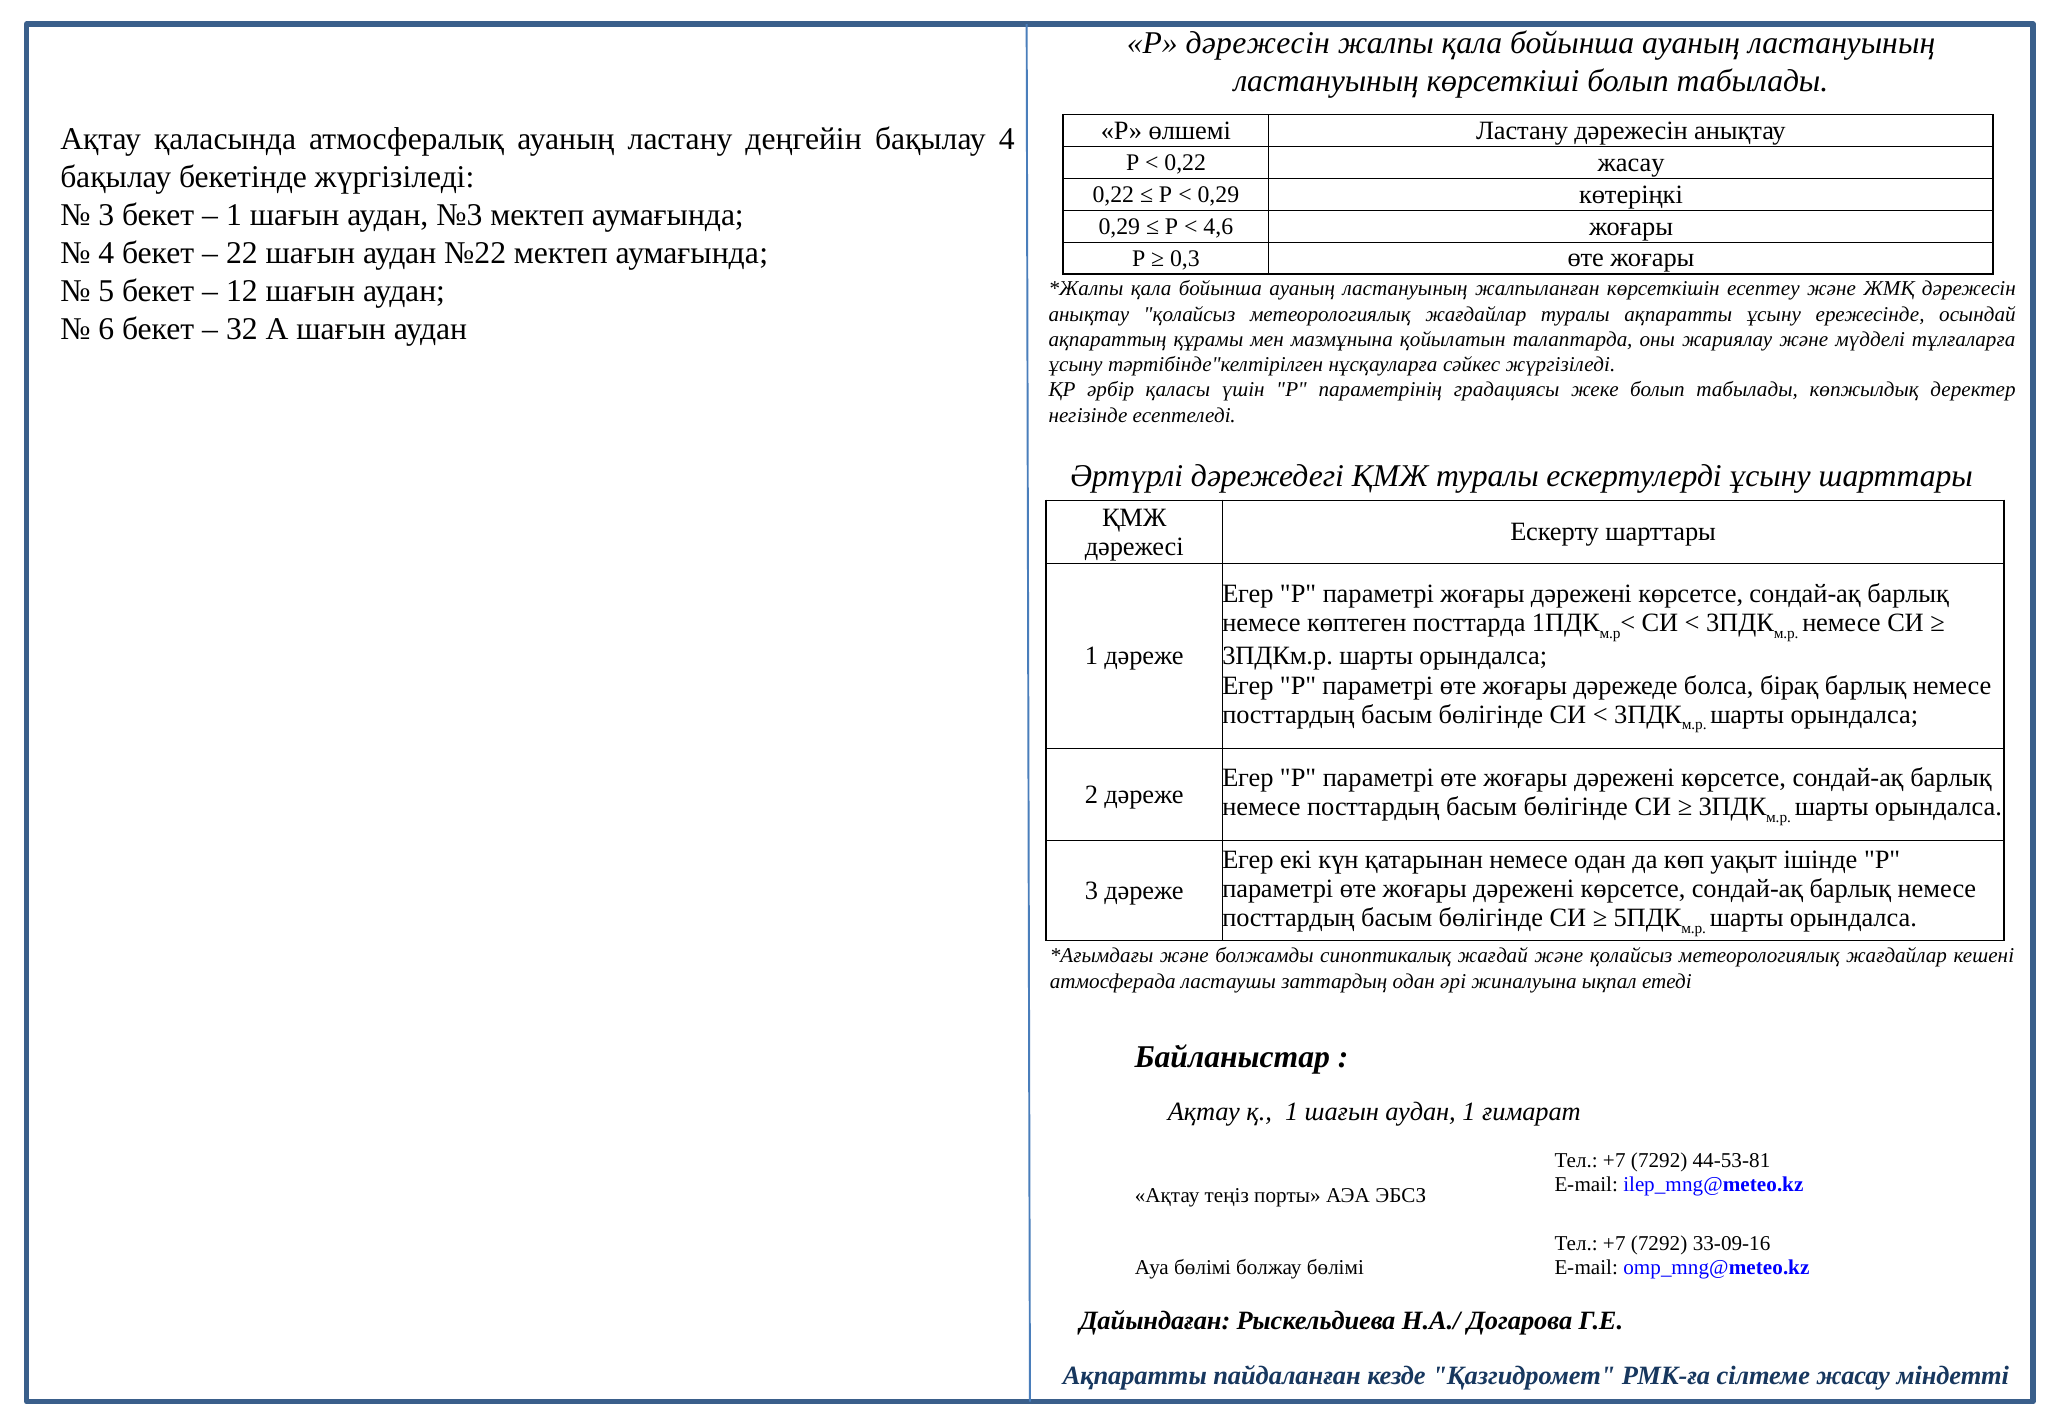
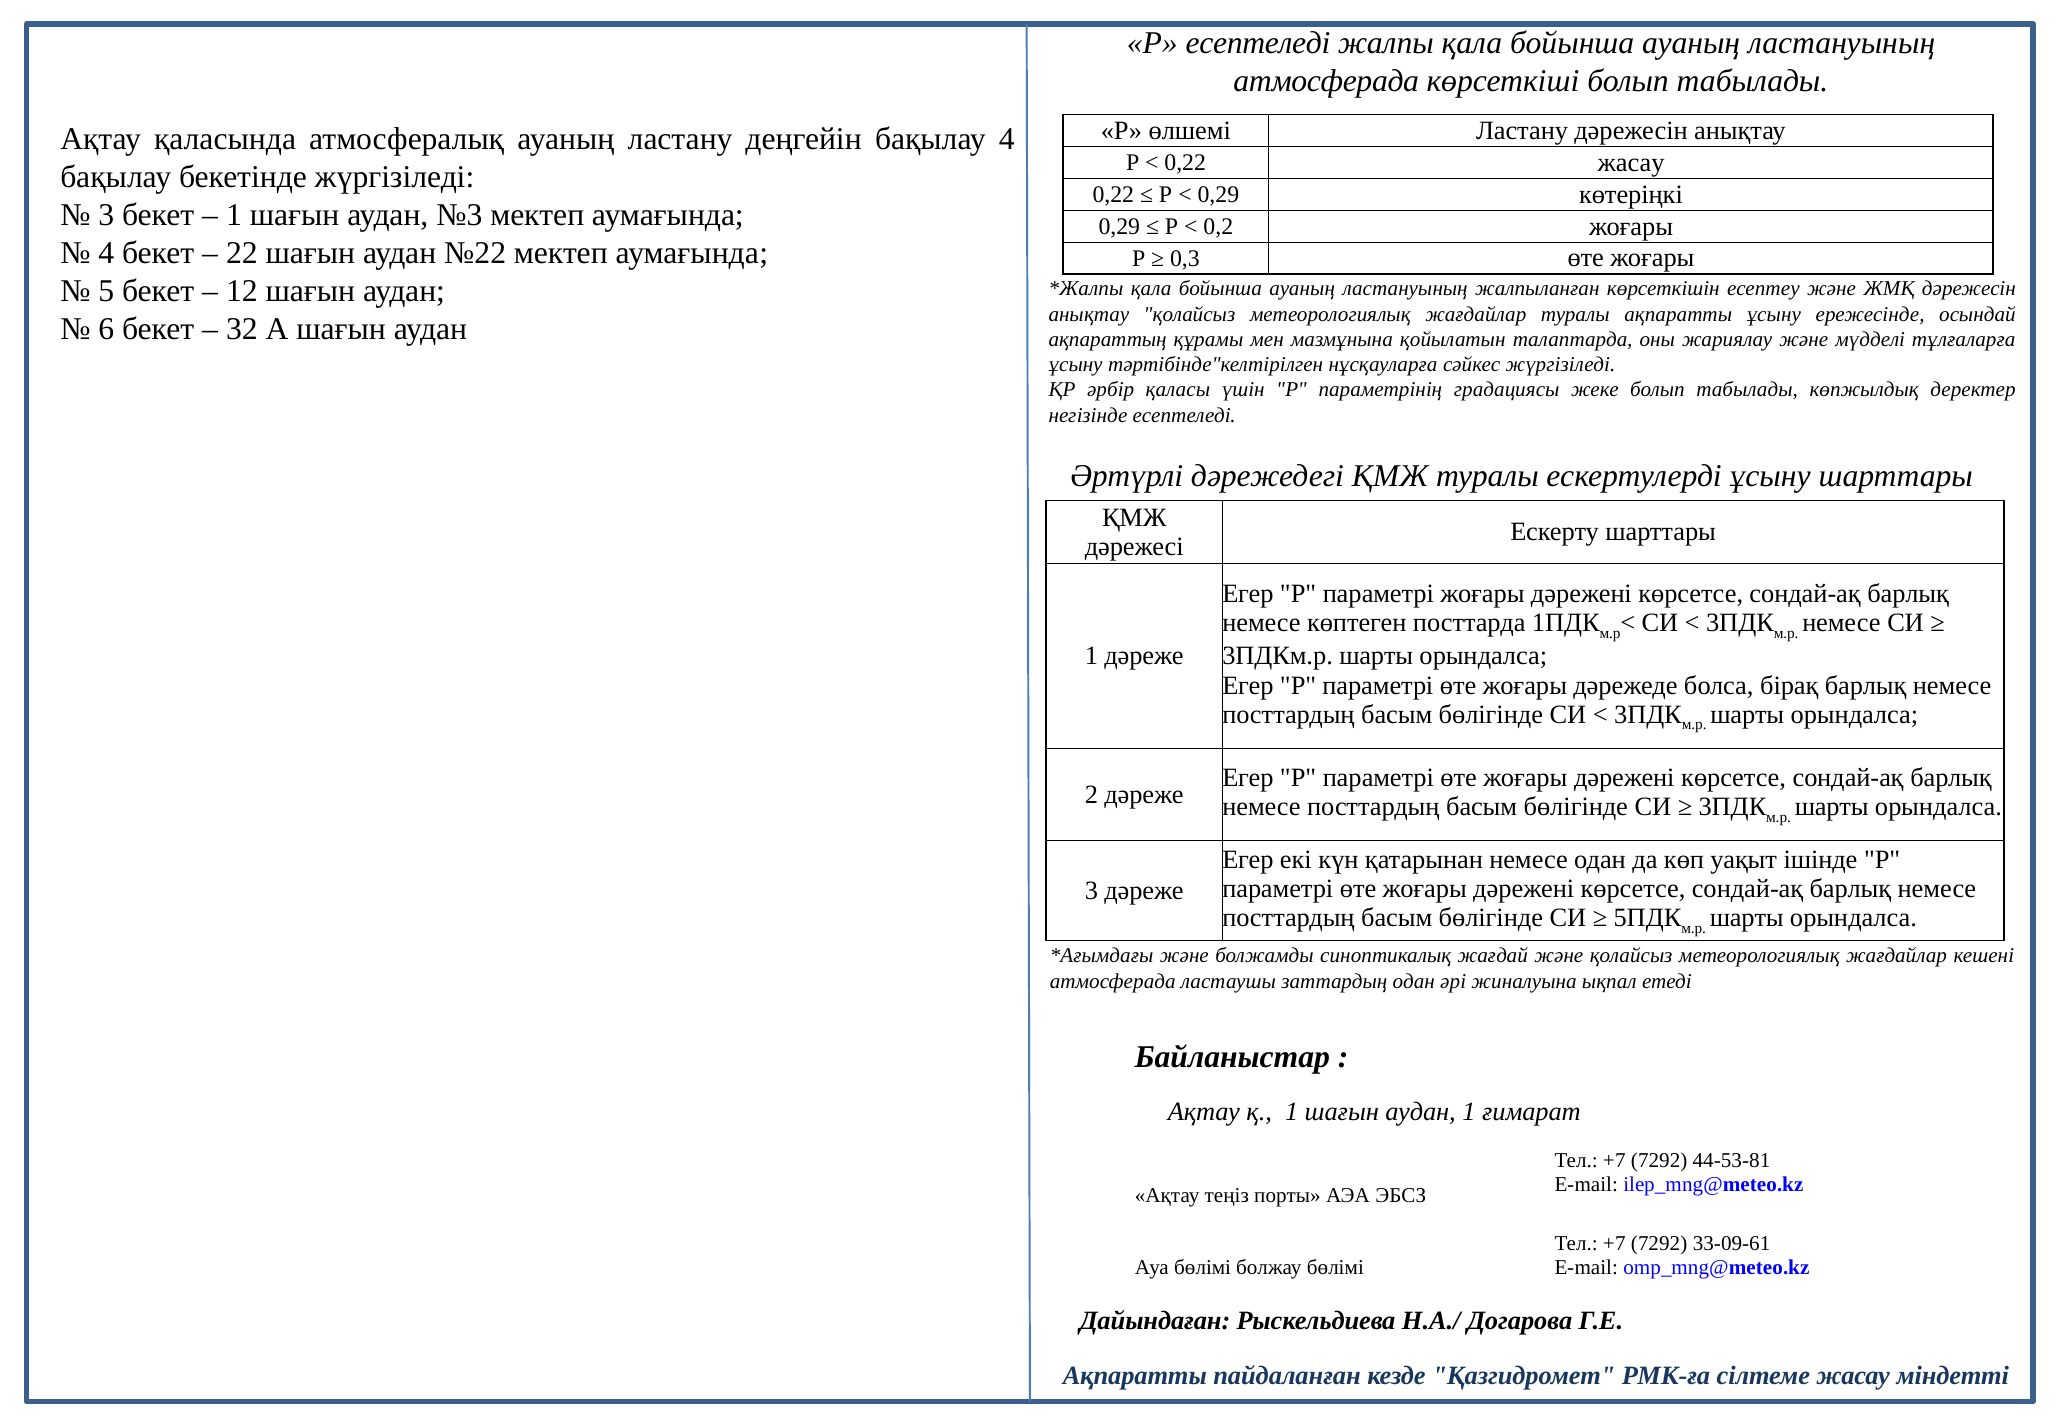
Р дәрежесін: дәрежесін -> есептеледі
ластануының at (1326, 81): ластануының -> атмосферада
4,6: 4,6 -> 0,2
33-09-16: 33-09-16 -> 33-09-61
